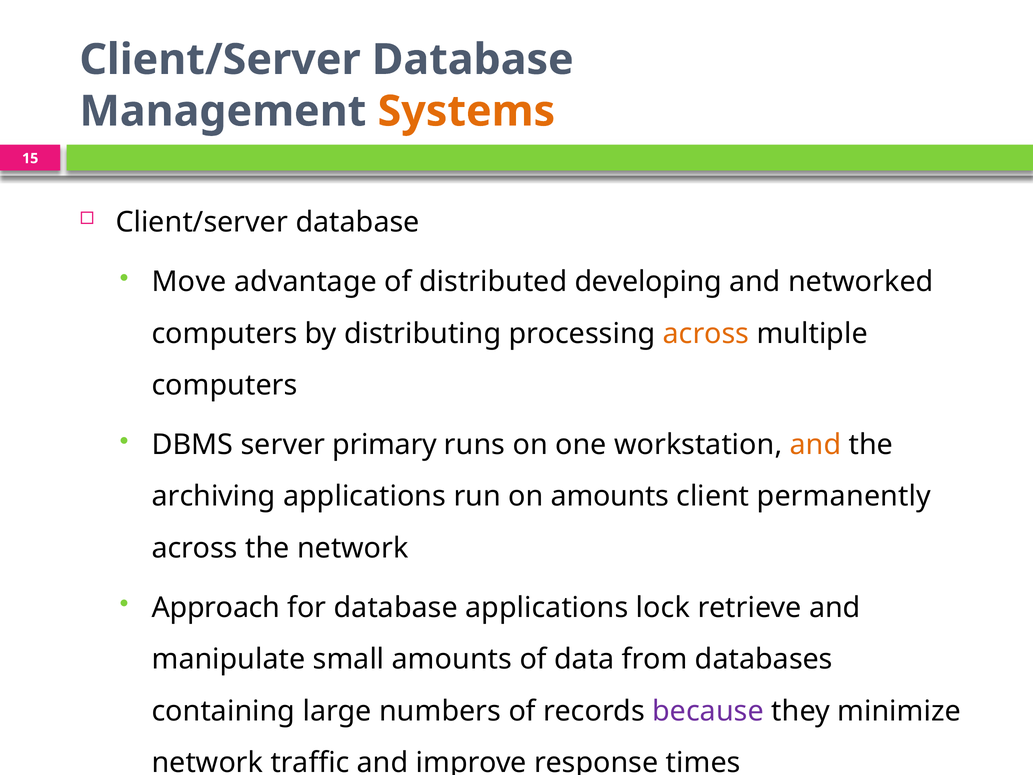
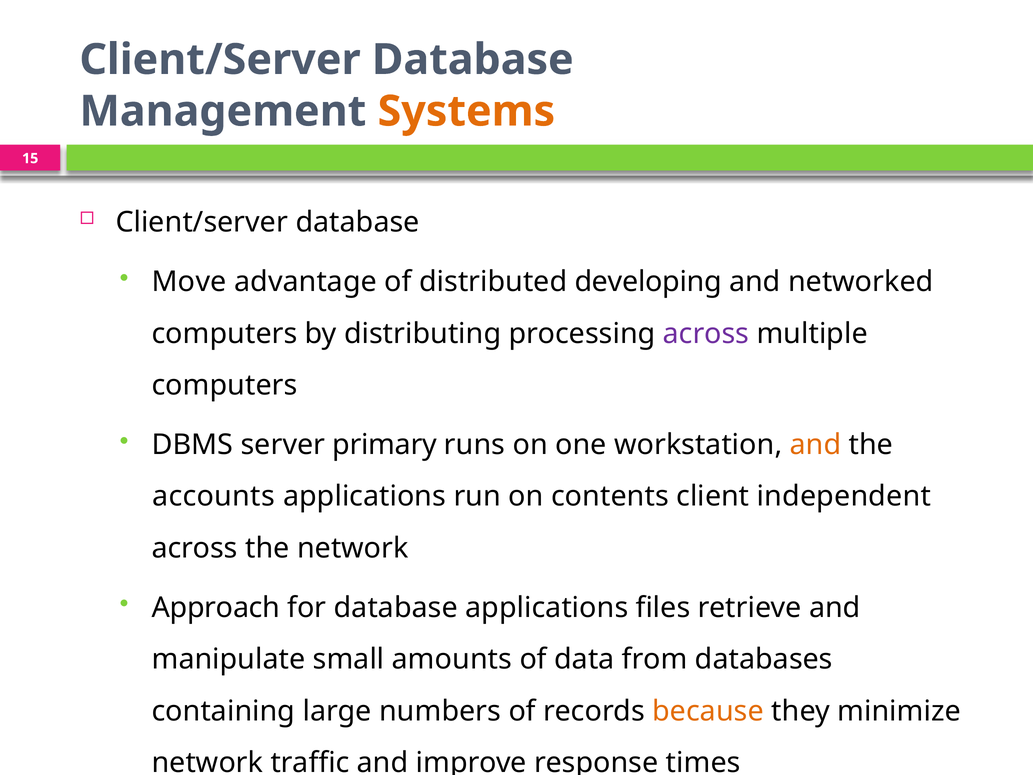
across at (706, 333) colour: orange -> purple
archiving: archiving -> accounts
on amounts: amounts -> contents
permanently: permanently -> independent
lock: lock -> files
because colour: purple -> orange
